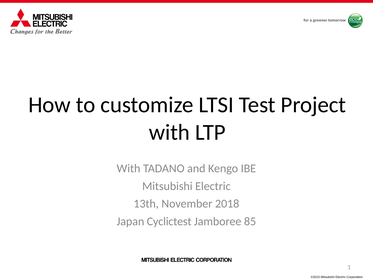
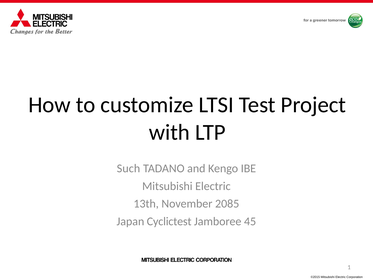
With at (129, 168): With -> Such
2018: 2018 -> 2085
85: 85 -> 45
